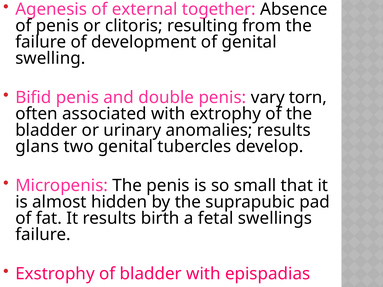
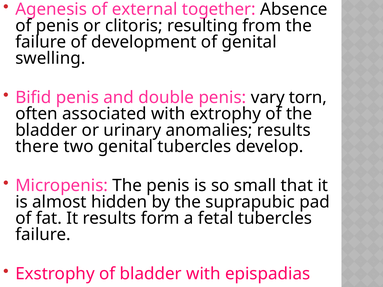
glans: glans -> there
birth: birth -> form
fetal swellings: swellings -> tubercles
